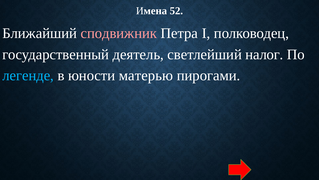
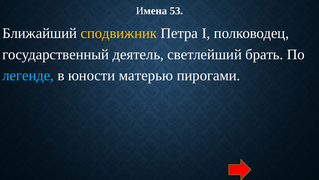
52: 52 -> 53
сподвижник colour: pink -> yellow
налог: налог -> брать
